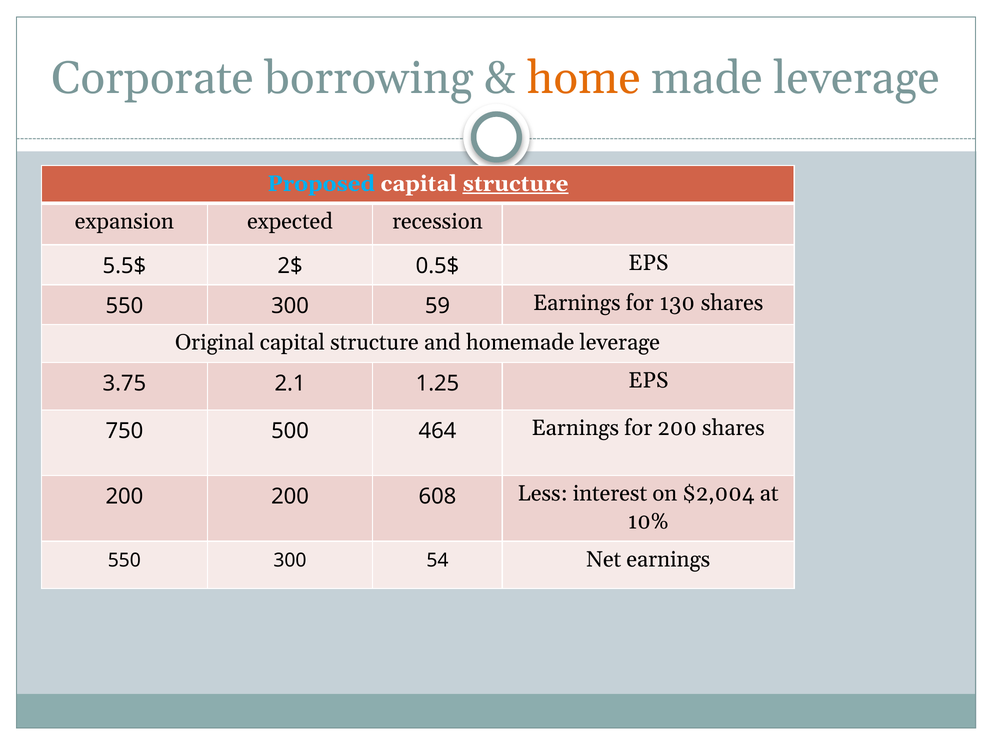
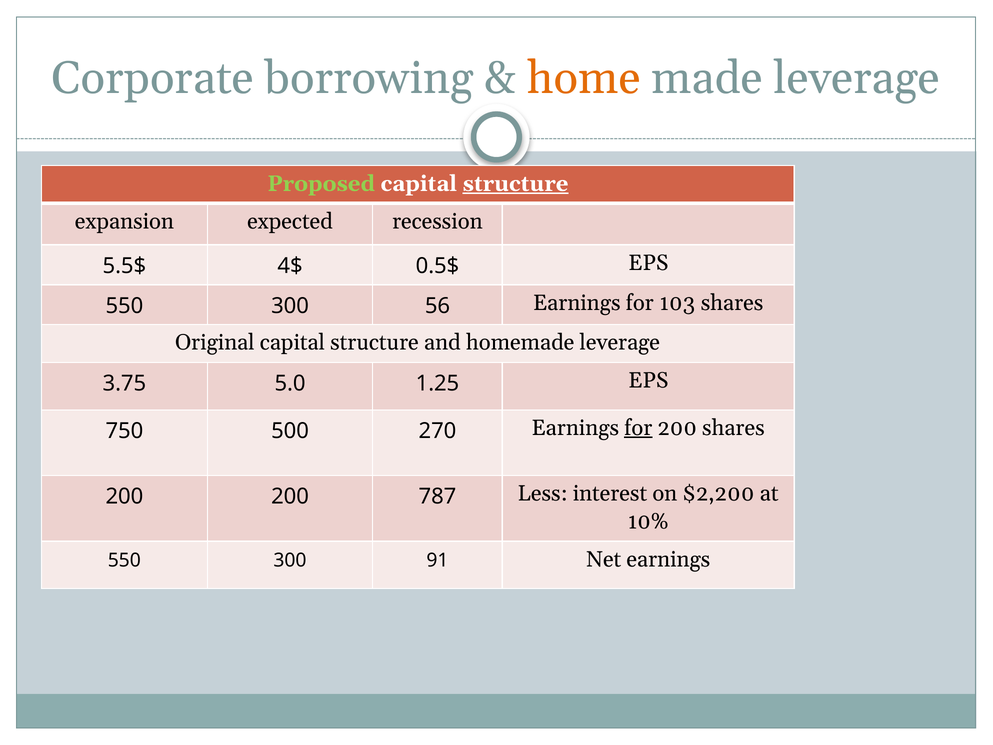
Proposed colour: light blue -> light green
2$: 2$ -> 4$
59: 59 -> 56
130: 130 -> 103
2.1: 2.1 -> 5.0
464: 464 -> 270
for at (638, 428) underline: none -> present
608: 608 -> 787
$2,004: $2,004 -> $2,200
54: 54 -> 91
